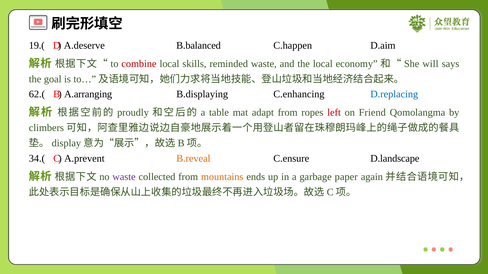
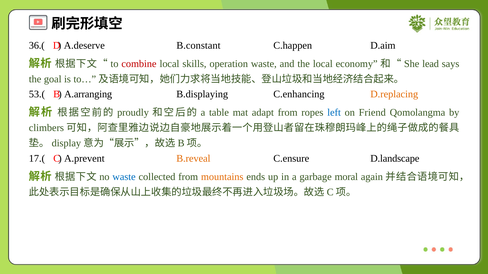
19.(: 19.( -> 36.(
B.balanced: B.balanced -> B.constant
reminded: reminded -> operation
will: will -> lead
62.(: 62.( -> 53.(
D.replacing colour: blue -> orange
left colour: red -> blue
34.(: 34.( -> 17.(
waste at (124, 177) colour: purple -> blue
paper: paper -> moral
